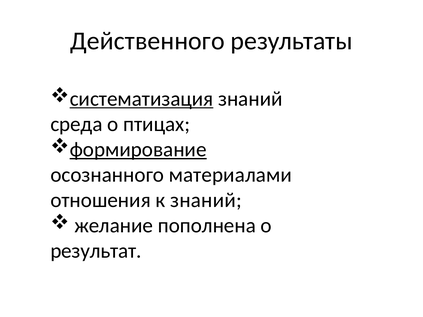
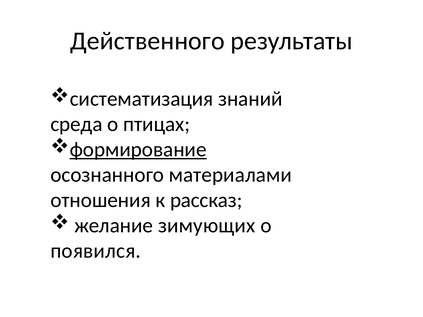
систематизация underline: present -> none
к знаний: знаний -> рассказ
пополнена: пополнена -> зимующих
результат: результат -> появился
